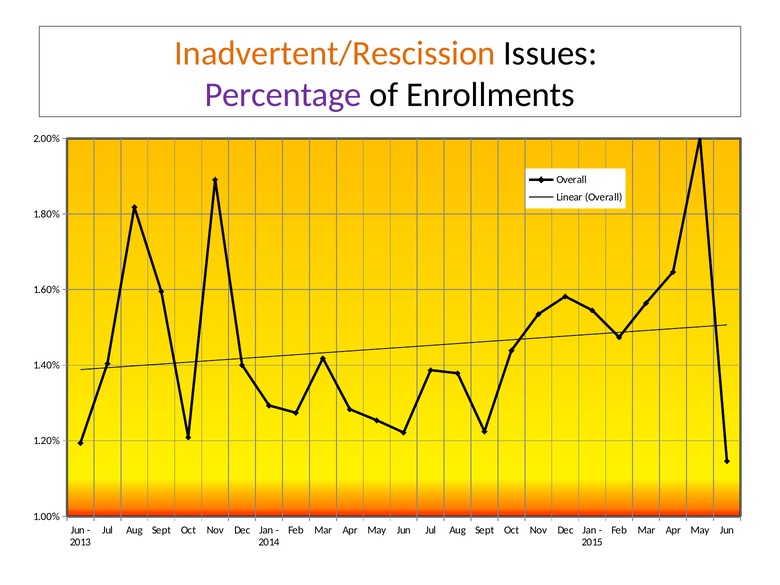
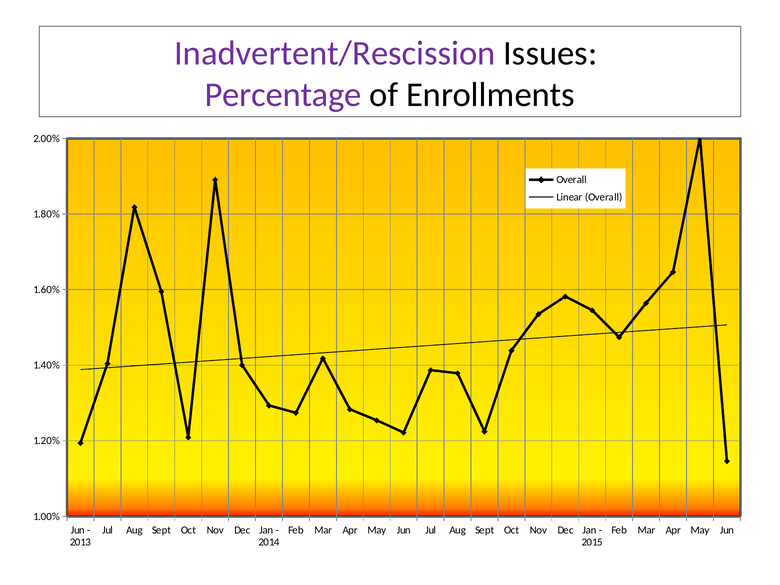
Inadvertent/Rescission colour: orange -> purple
